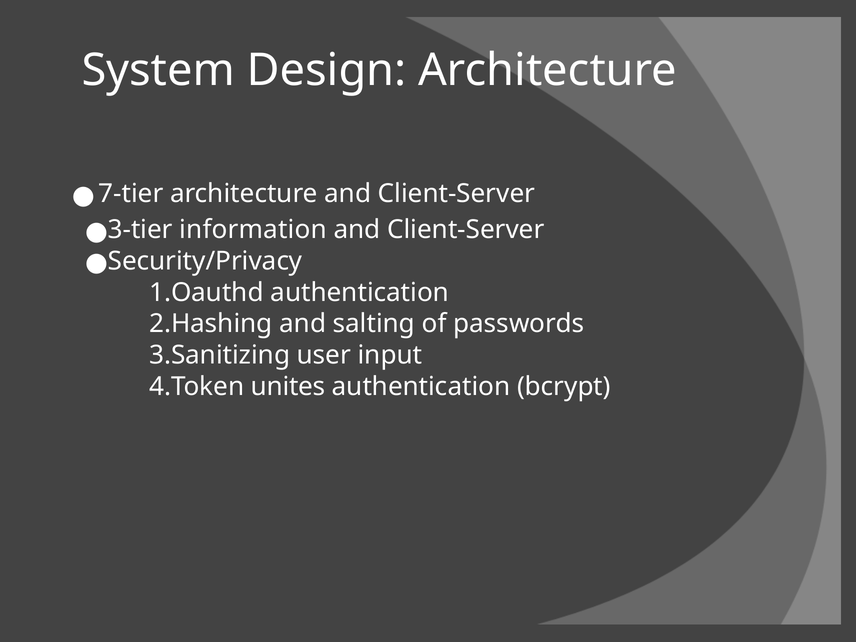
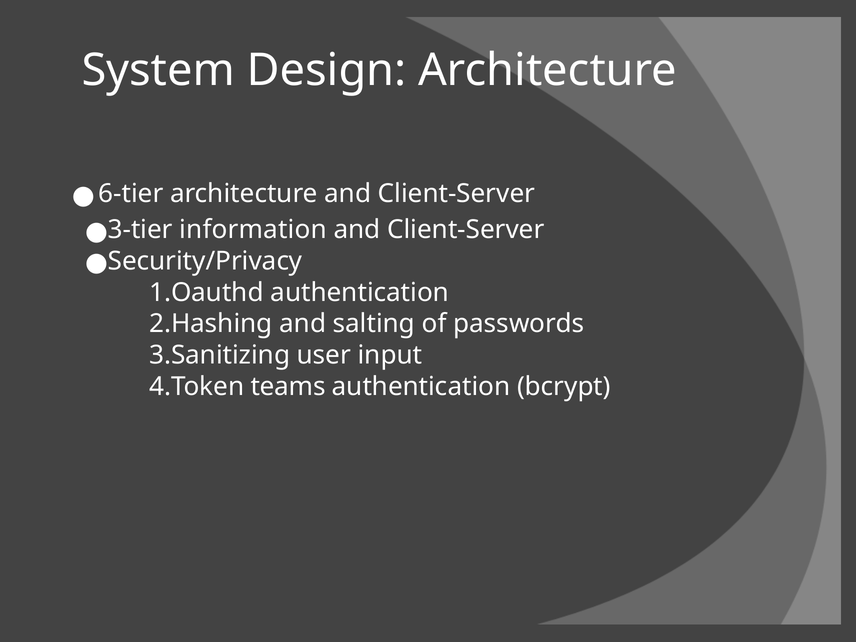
7-tier: 7-tier -> 6-tier
unites: unites -> teams
